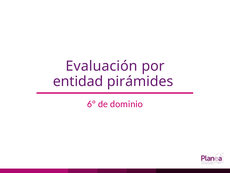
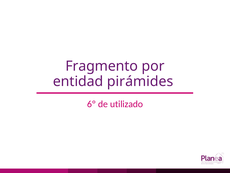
Evaluación: Evaluación -> Fragmento
dominio: dominio -> utilizado
